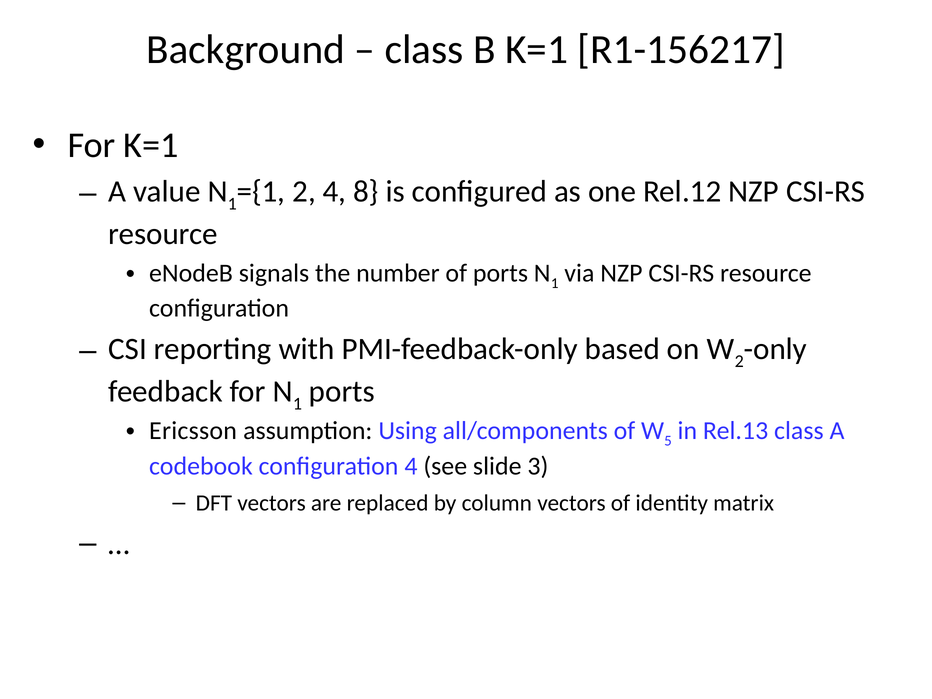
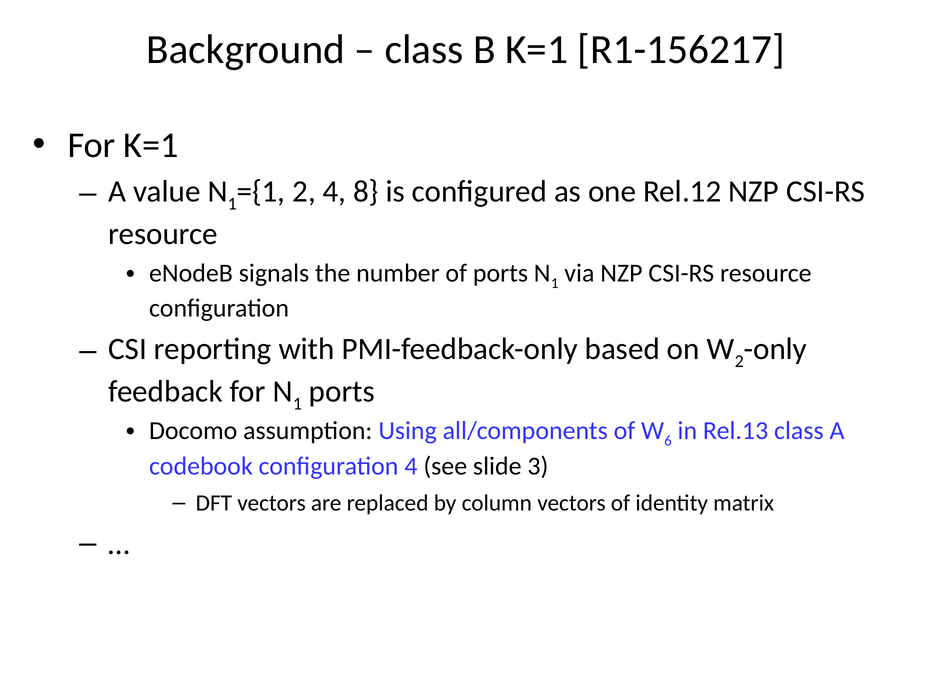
Ericsson: Ericsson -> Docomo
5: 5 -> 6
